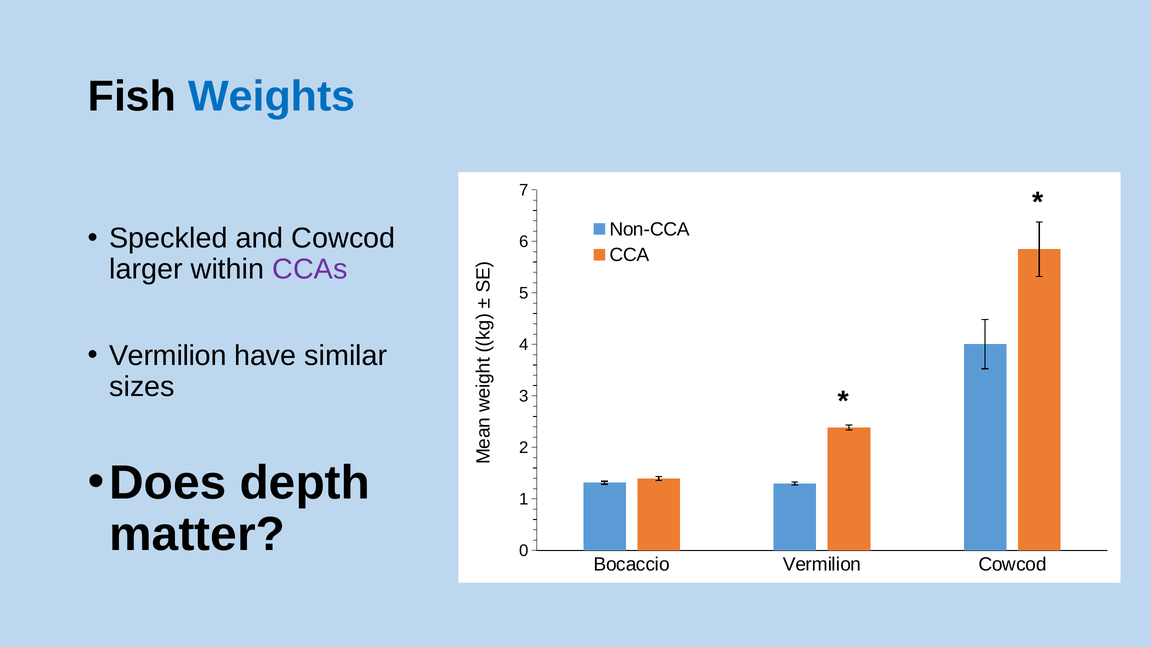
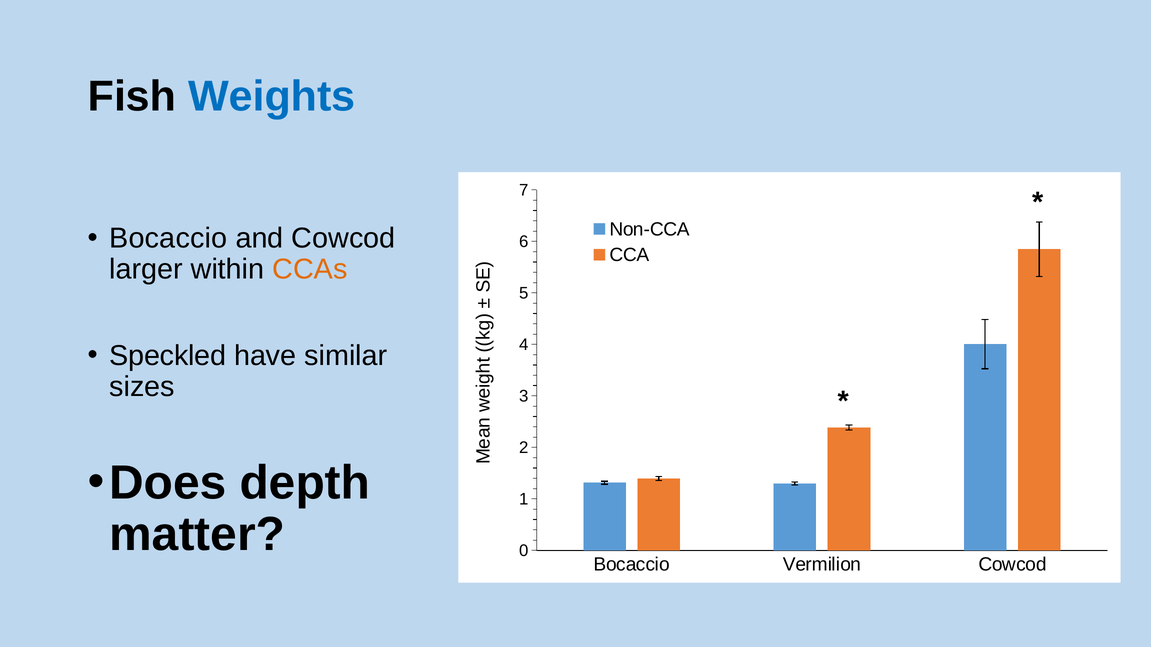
Speckled at (168, 239): Speckled -> Bocaccio
CCAs colour: purple -> orange
Vermilion at (168, 356): Vermilion -> Speckled
